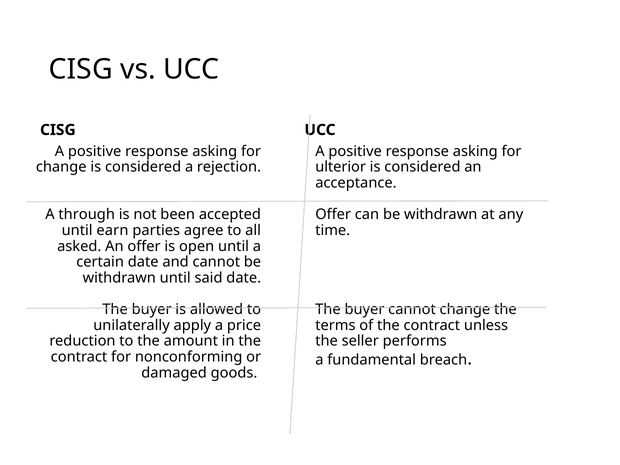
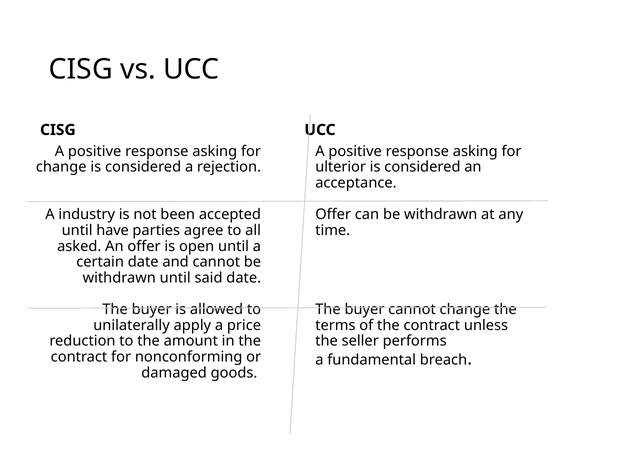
through: through -> industry
earn: earn -> have
